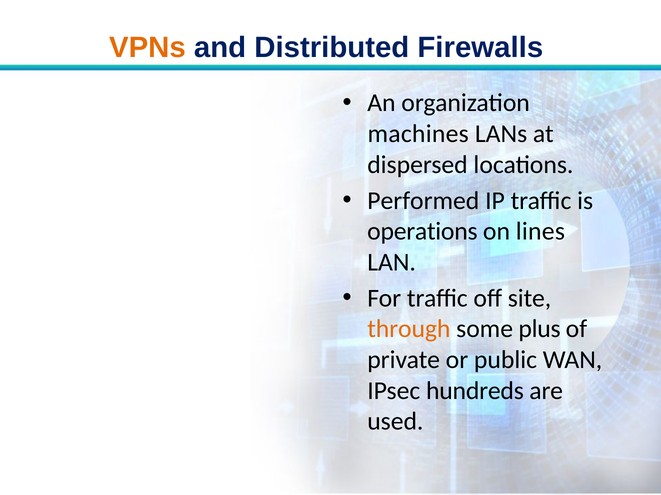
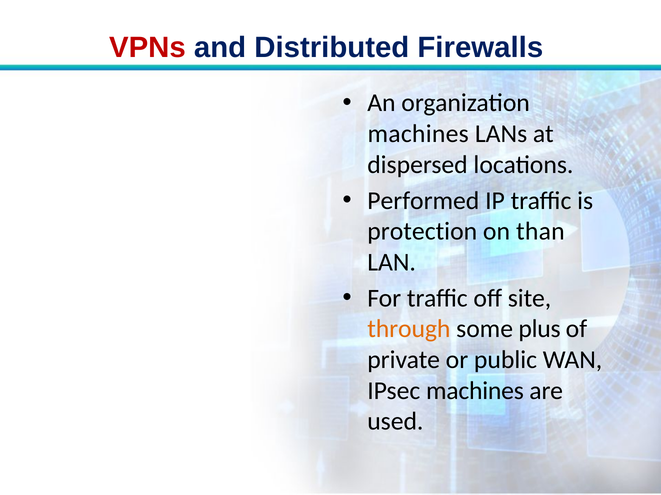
VPNs colour: orange -> red
operations: operations -> protection
lines: lines -> than
IPsec hundreds: hundreds -> machines
